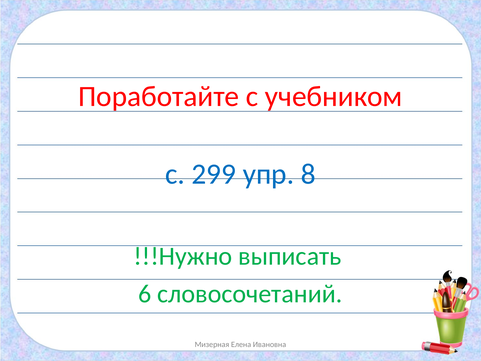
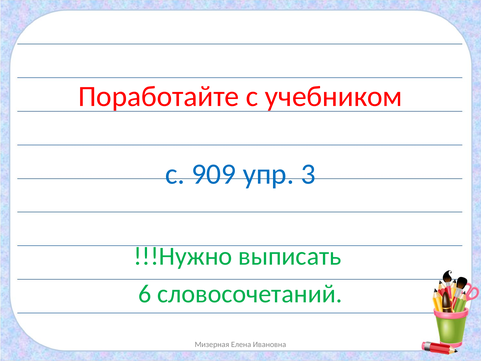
299: 299 -> 909
8: 8 -> 3
